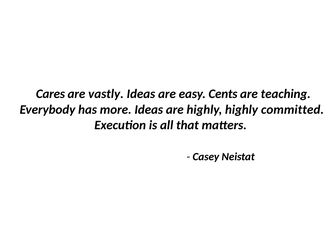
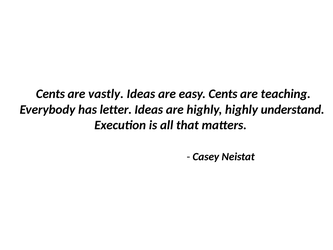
Cares at (50, 94): Cares -> Cents
more: more -> letter
committed: committed -> understand
